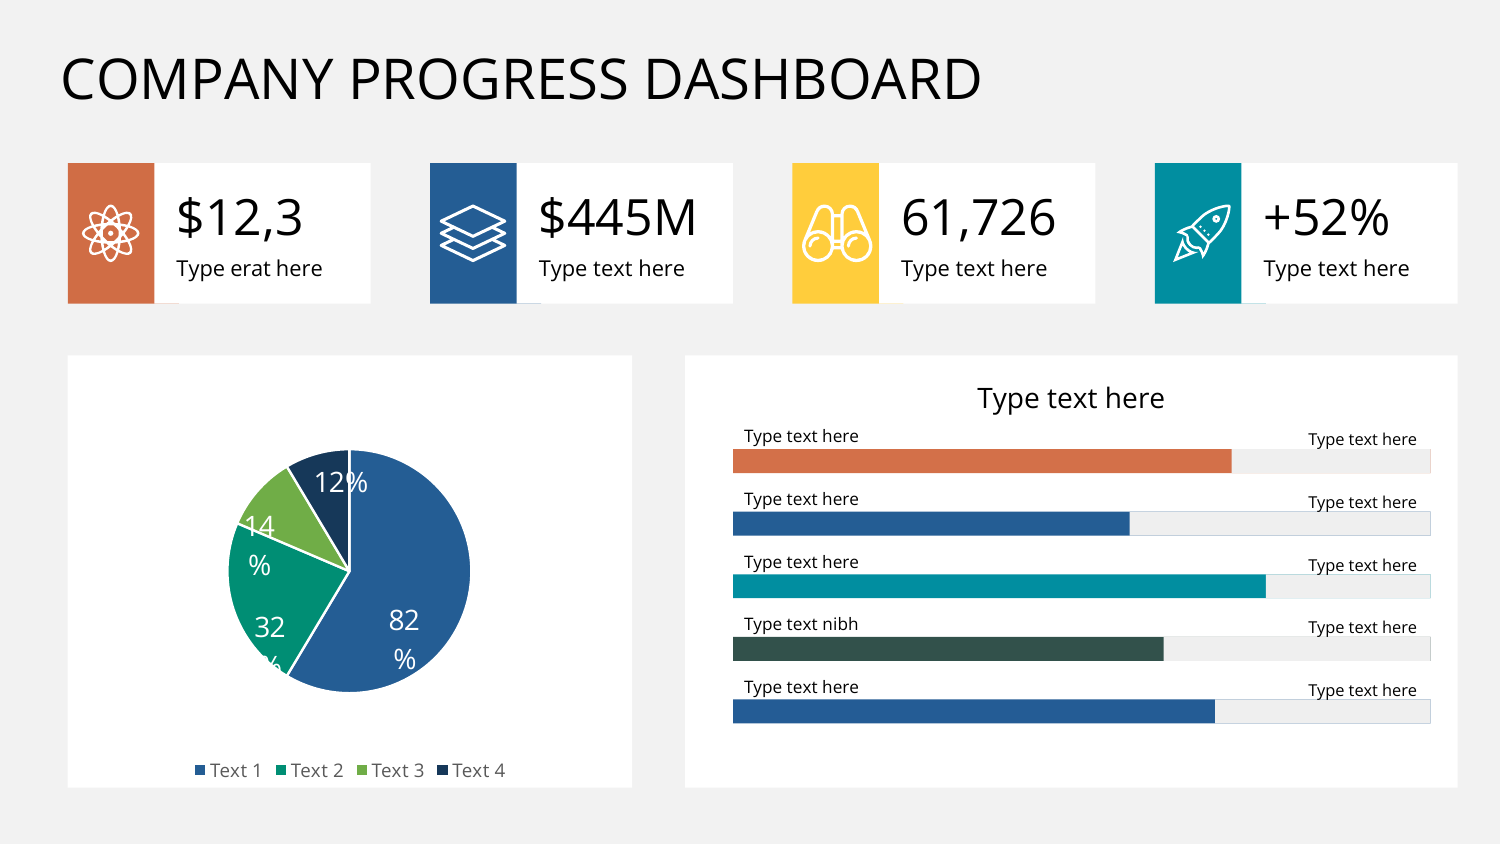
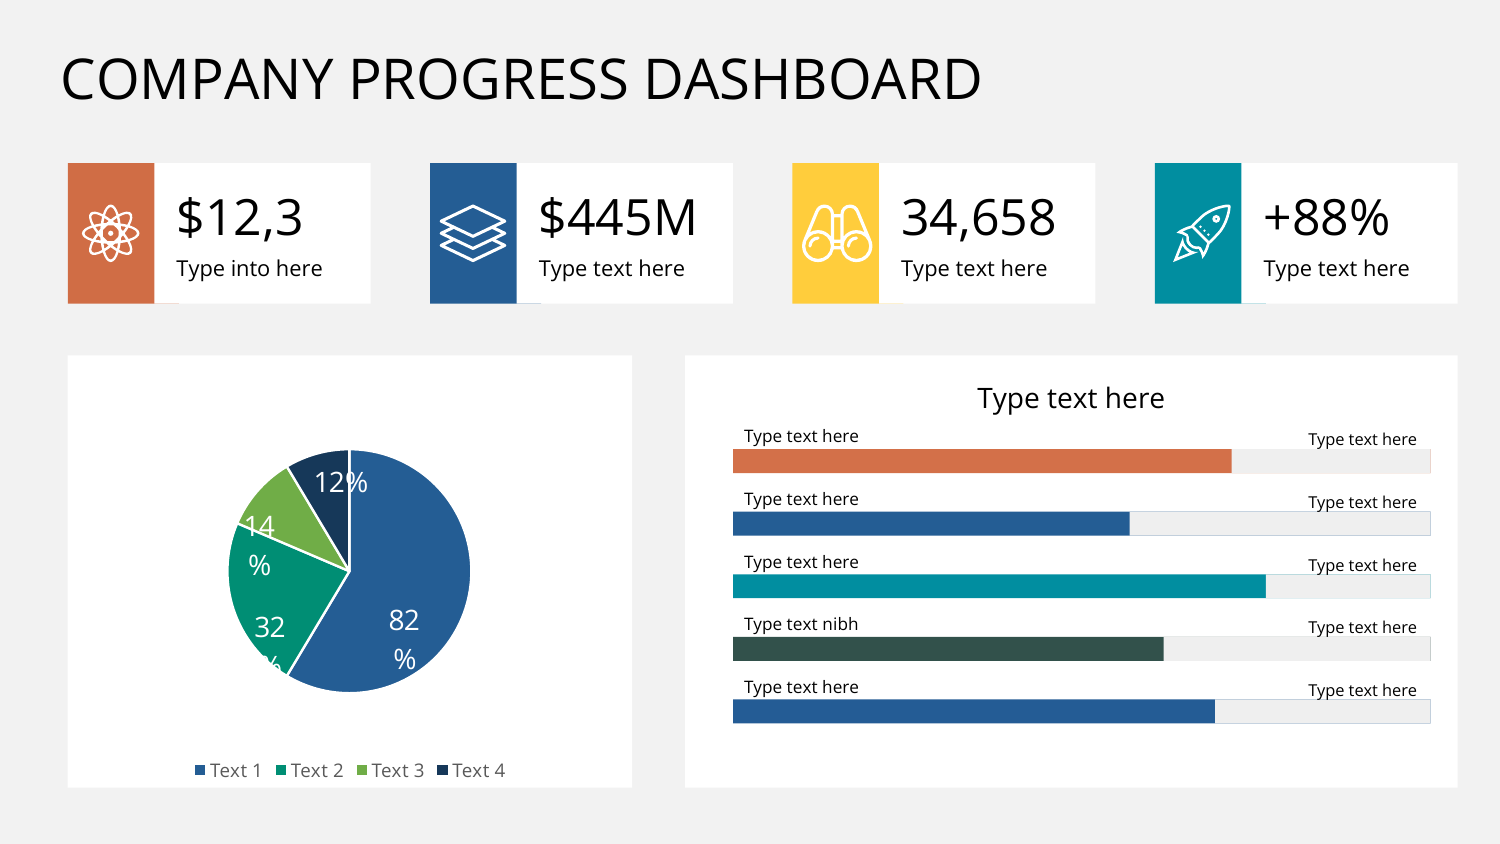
61,726: 61,726 -> 34,658
+52%: +52% -> +88%
erat: erat -> into
